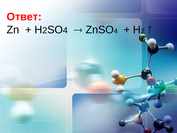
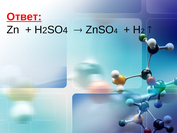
Ответ underline: none -> present
